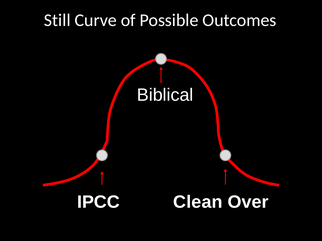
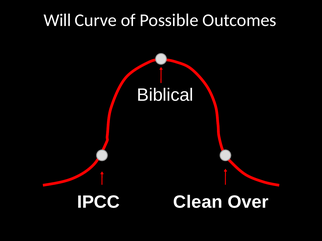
Still: Still -> Will
